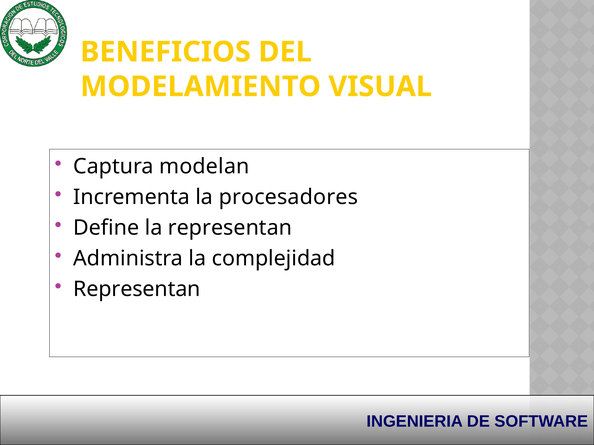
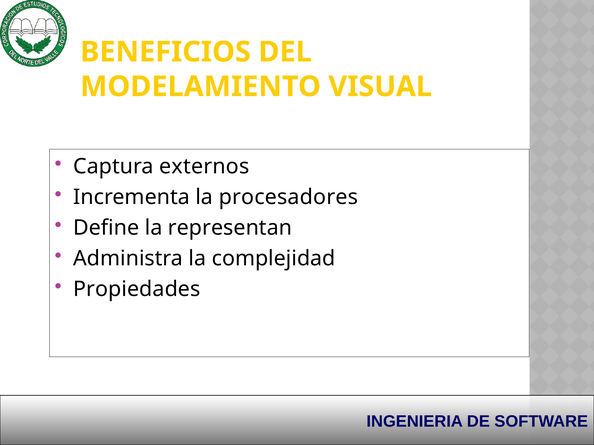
modelan: modelan -> externos
Representan at (137, 290): Representan -> Propiedades
